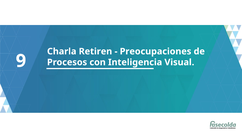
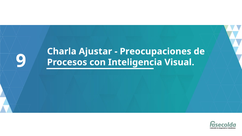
Retiren: Retiren -> Ajustar
